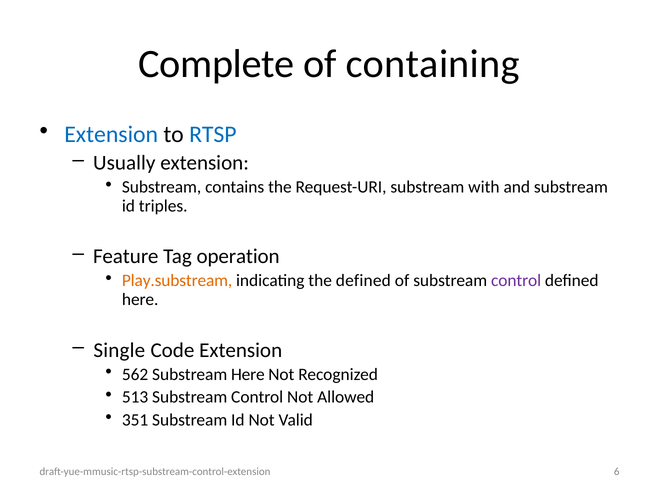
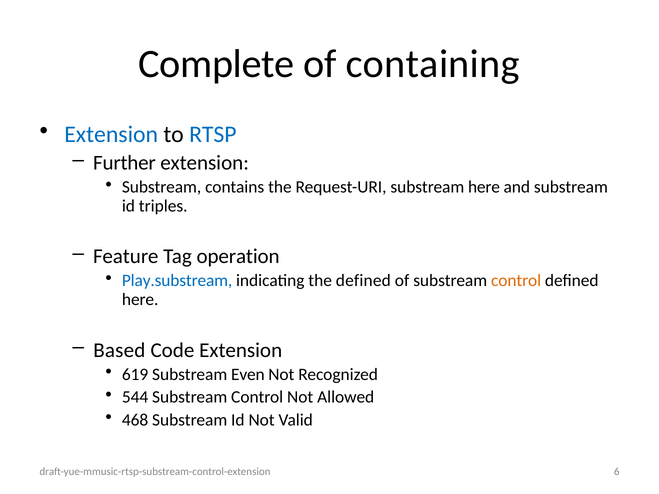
Usually: Usually -> Further
substream with: with -> here
Play.substream colour: orange -> blue
control at (516, 281) colour: purple -> orange
Single: Single -> Based
562: 562 -> 619
Substream Here: Here -> Even
513: 513 -> 544
351: 351 -> 468
